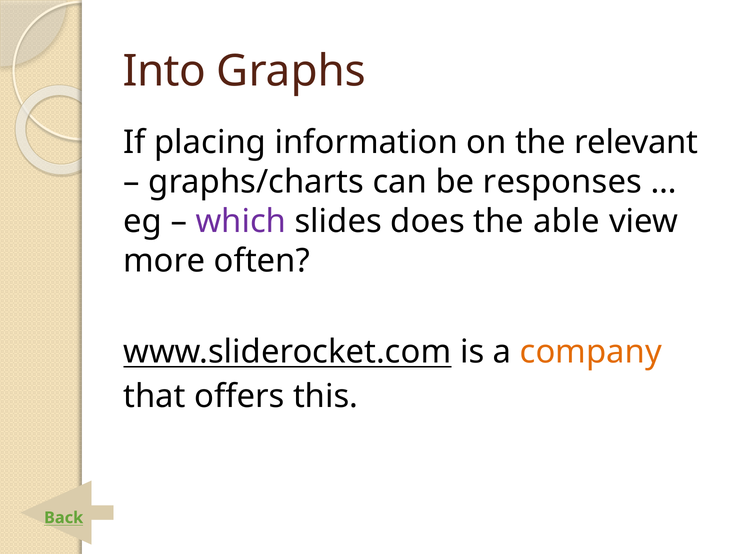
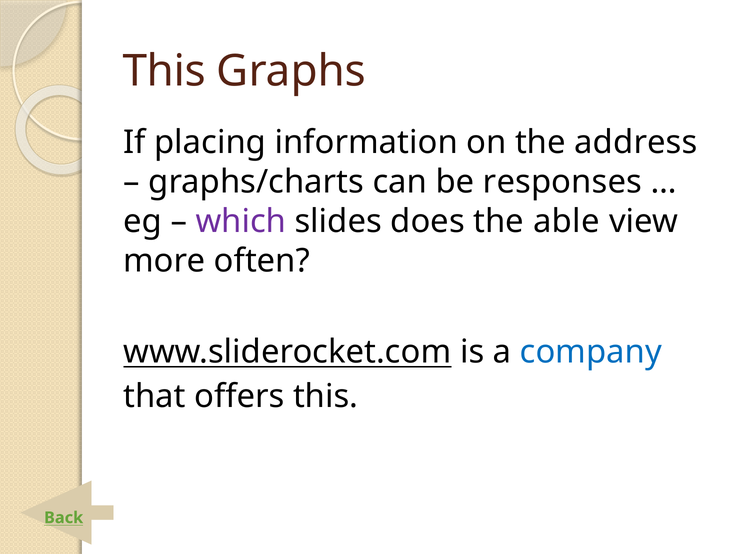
Into at (164, 71): Into -> This
relevant: relevant -> address
company colour: orange -> blue
